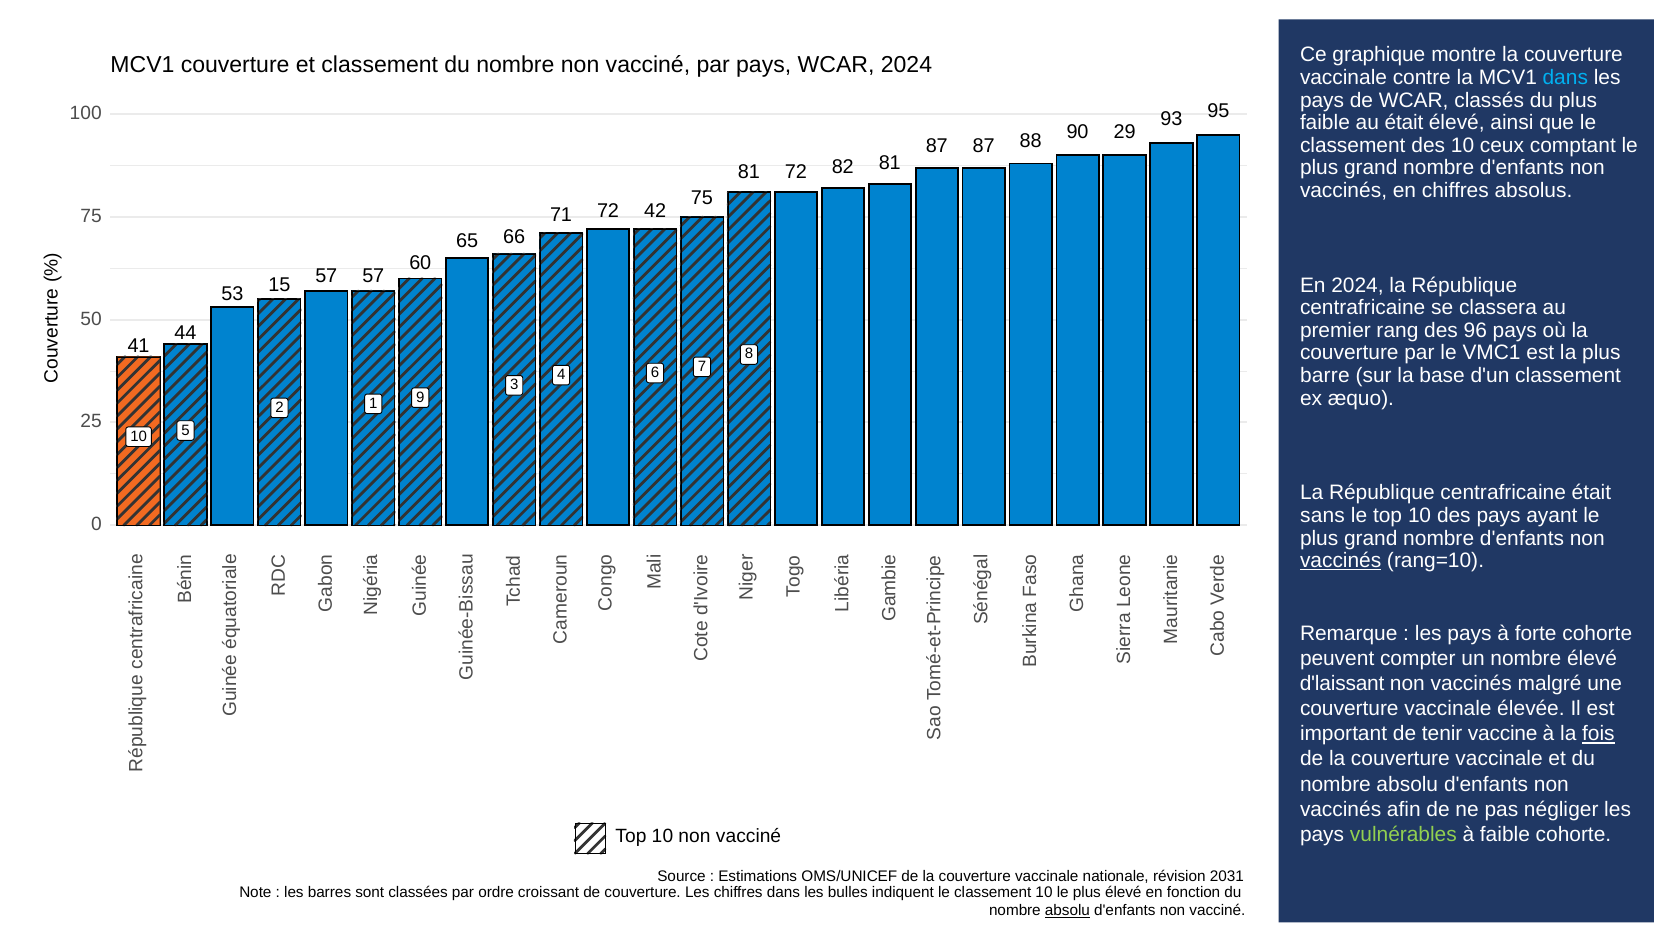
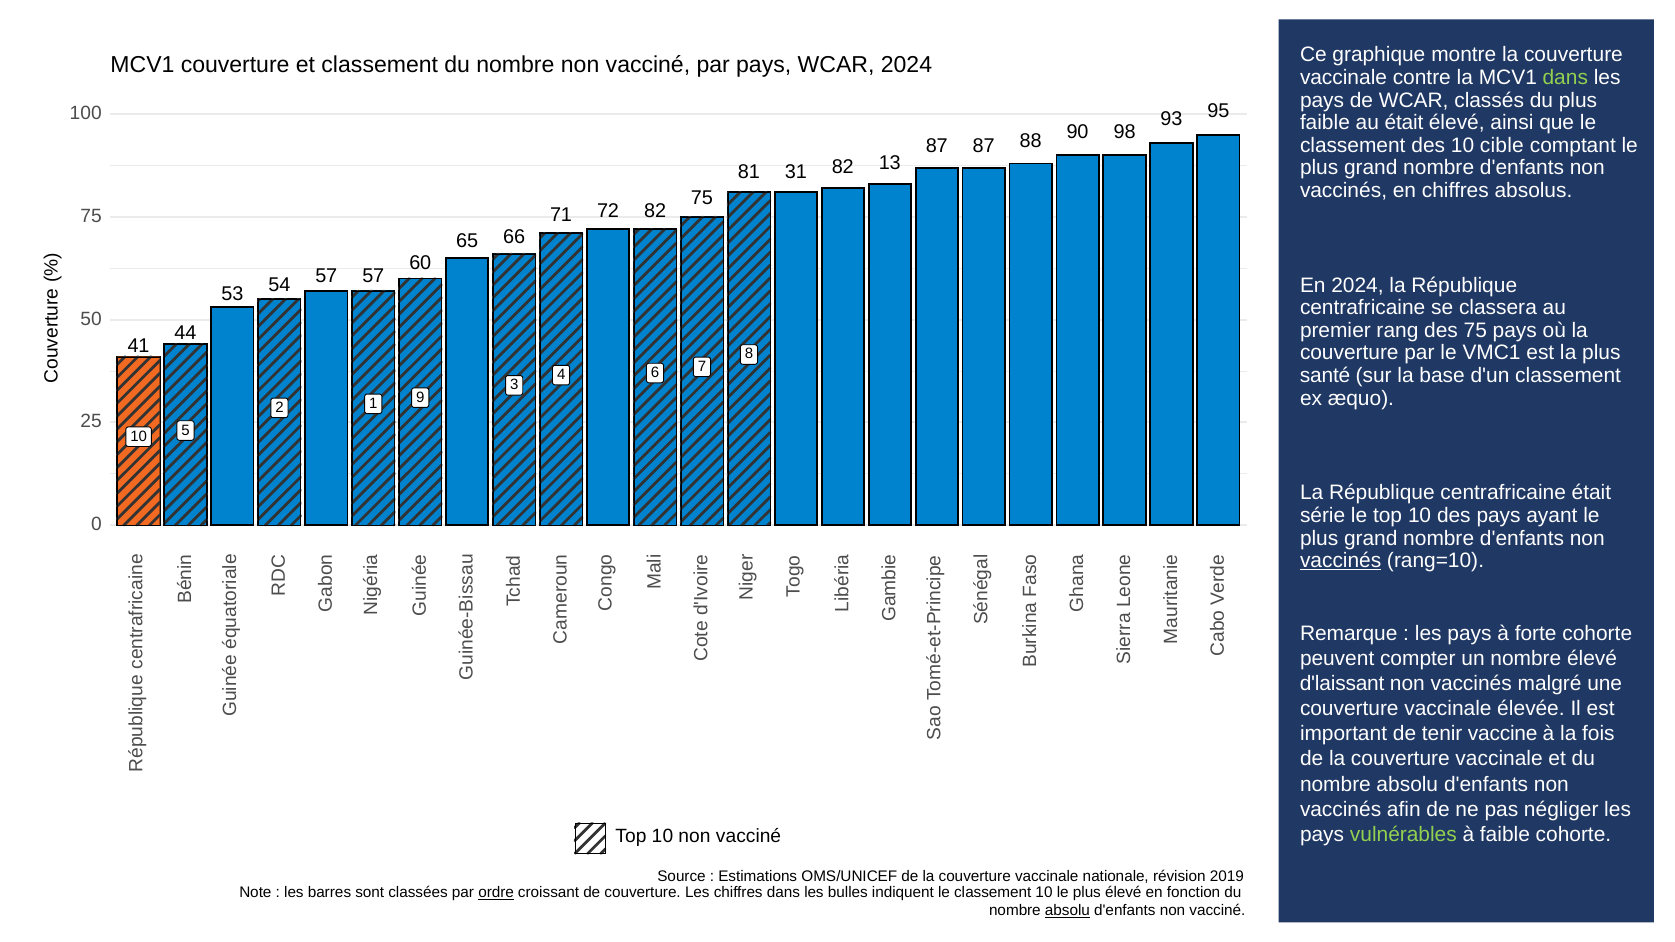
dans at (1565, 78) colour: light blue -> light green
ceux: ceux -> cible
29: 29 -> 98
81 72: 72 -> 31
82 81: 81 -> 13
71 42: 42 -> 82
15: 15 -> 54
des 96: 96 -> 75
barre: barre -> santé
sans: sans -> série
fois underline: present -> none
2031: 2031 -> 2019
ordre underline: none -> present
